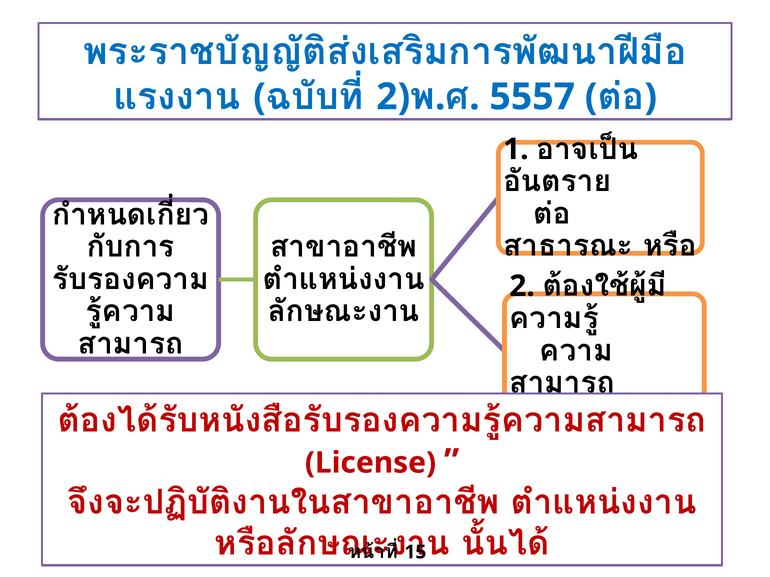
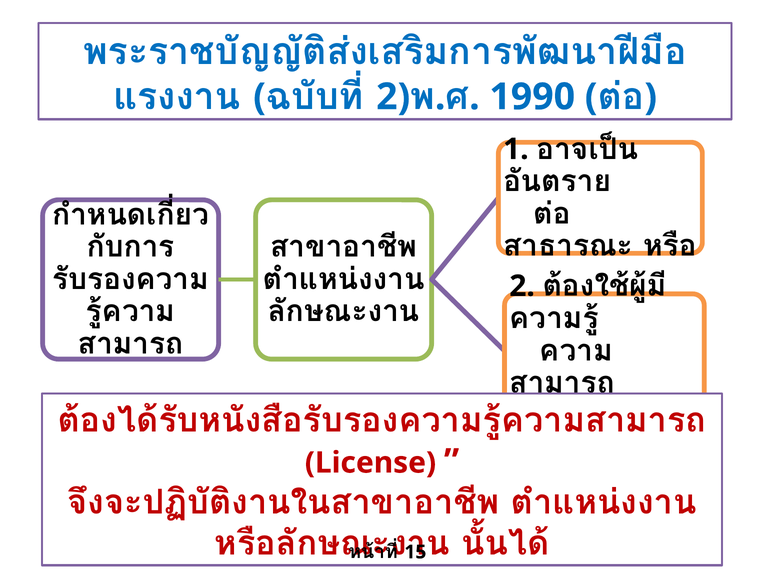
5557: 5557 -> 1990
